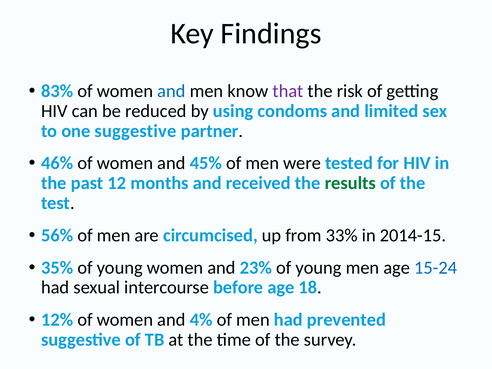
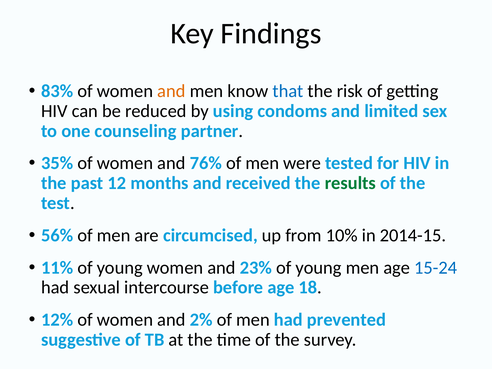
and at (171, 91) colour: blue -> orange
that colour: purple -> blue
one suggestive: suggestive -> counseling
46%: 46% -> 35%
45%: 45% -> 76%
33%: 33% -> 10%
35%: 35% -> 11%
4%: 4% -> 2%
